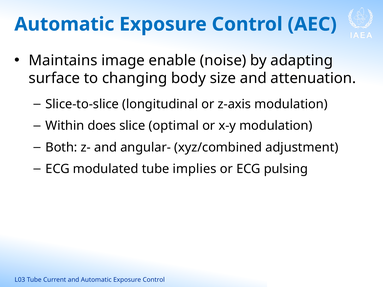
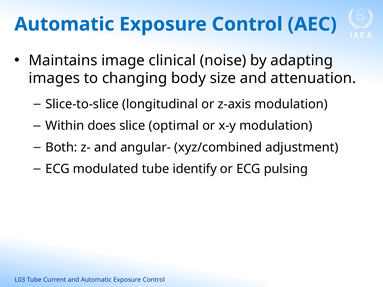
enable: enable -> clinical
surface: surface -> images
implies: implies -> identify
